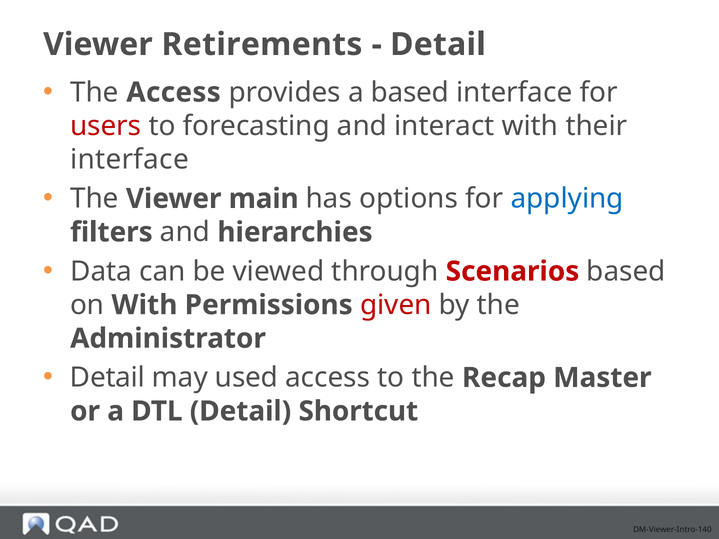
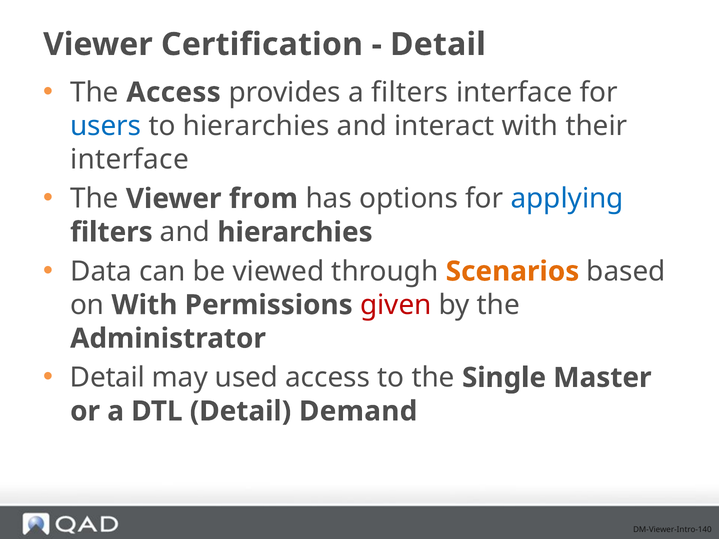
Retirements: Retirements -> Certification
a based: based -> filters
users colour: red -> blue
to forecasting: forecasting -> hierarchies
main: main -> from
Scenarios colour: red -> orange
Recap: Recap -> Single
Shortcut: Shortcut -> Demand
